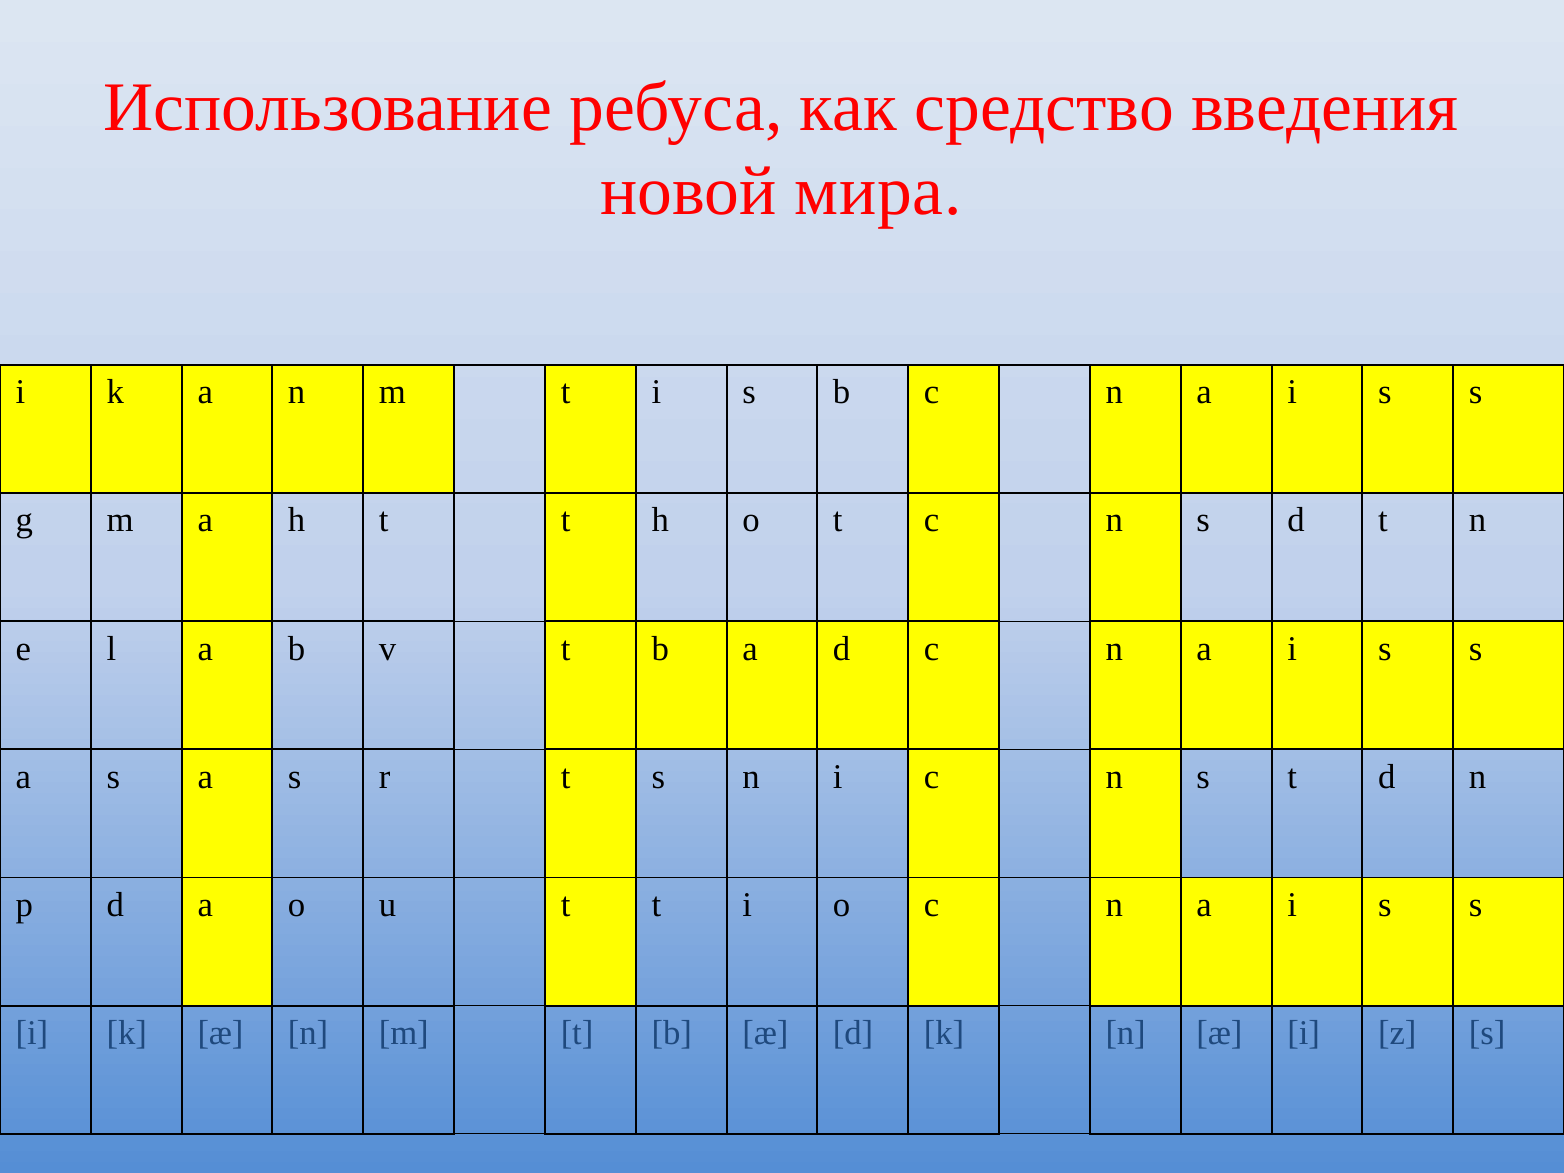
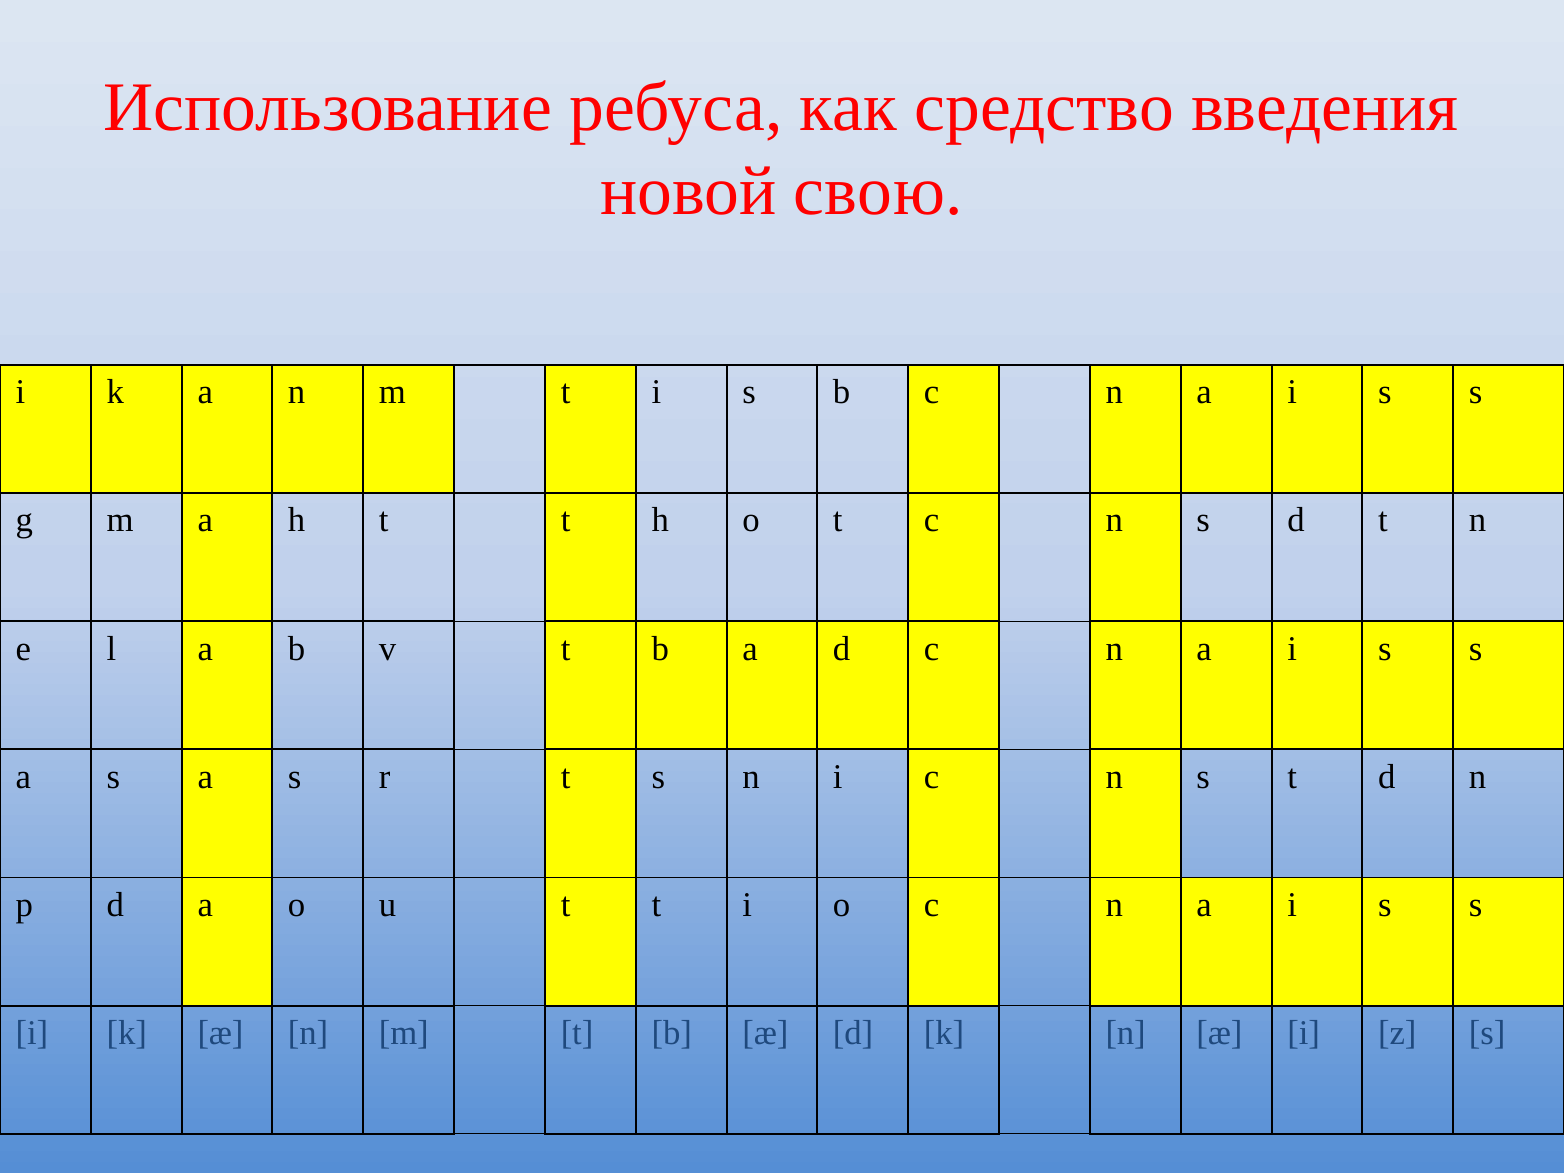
мира: мира -> свою
